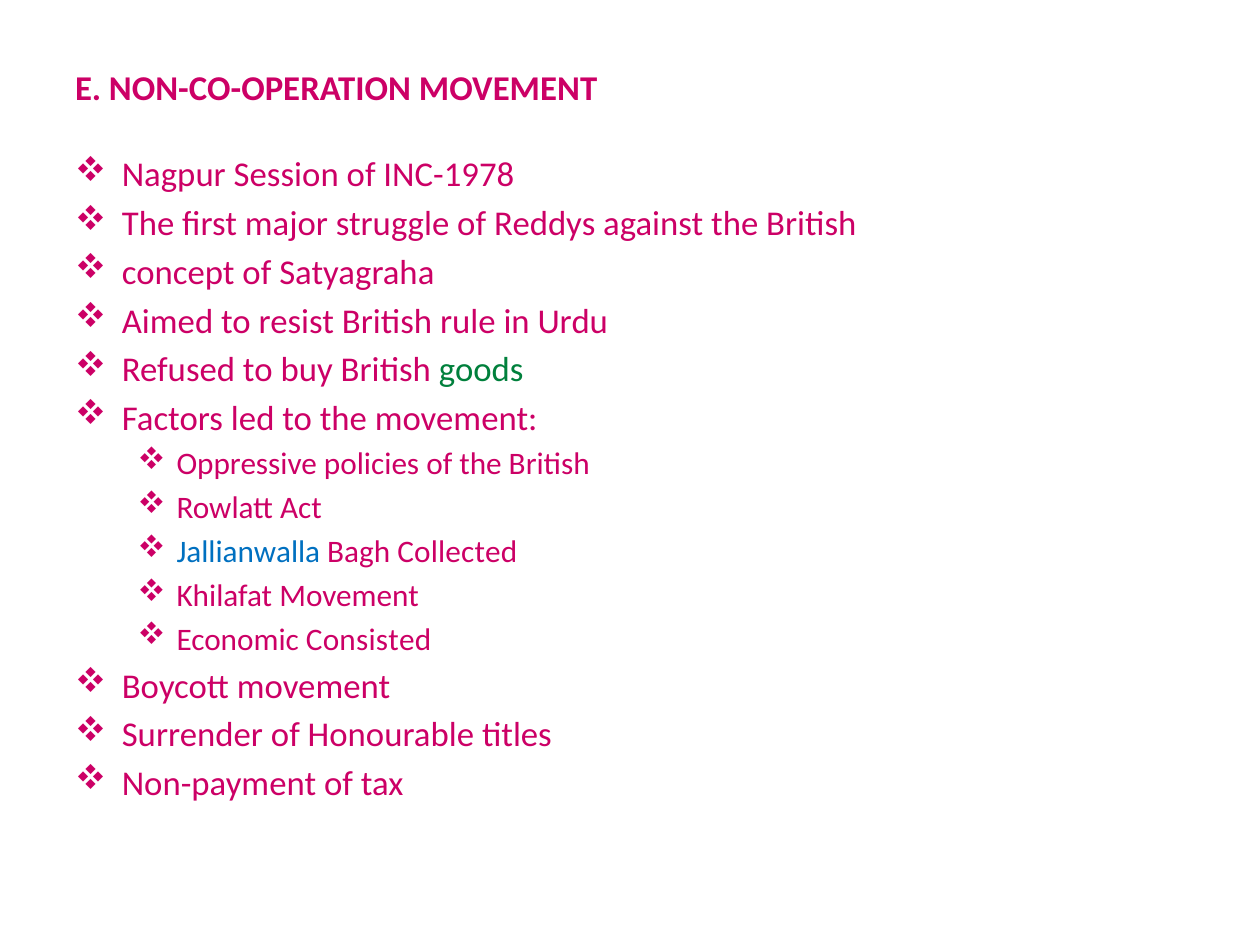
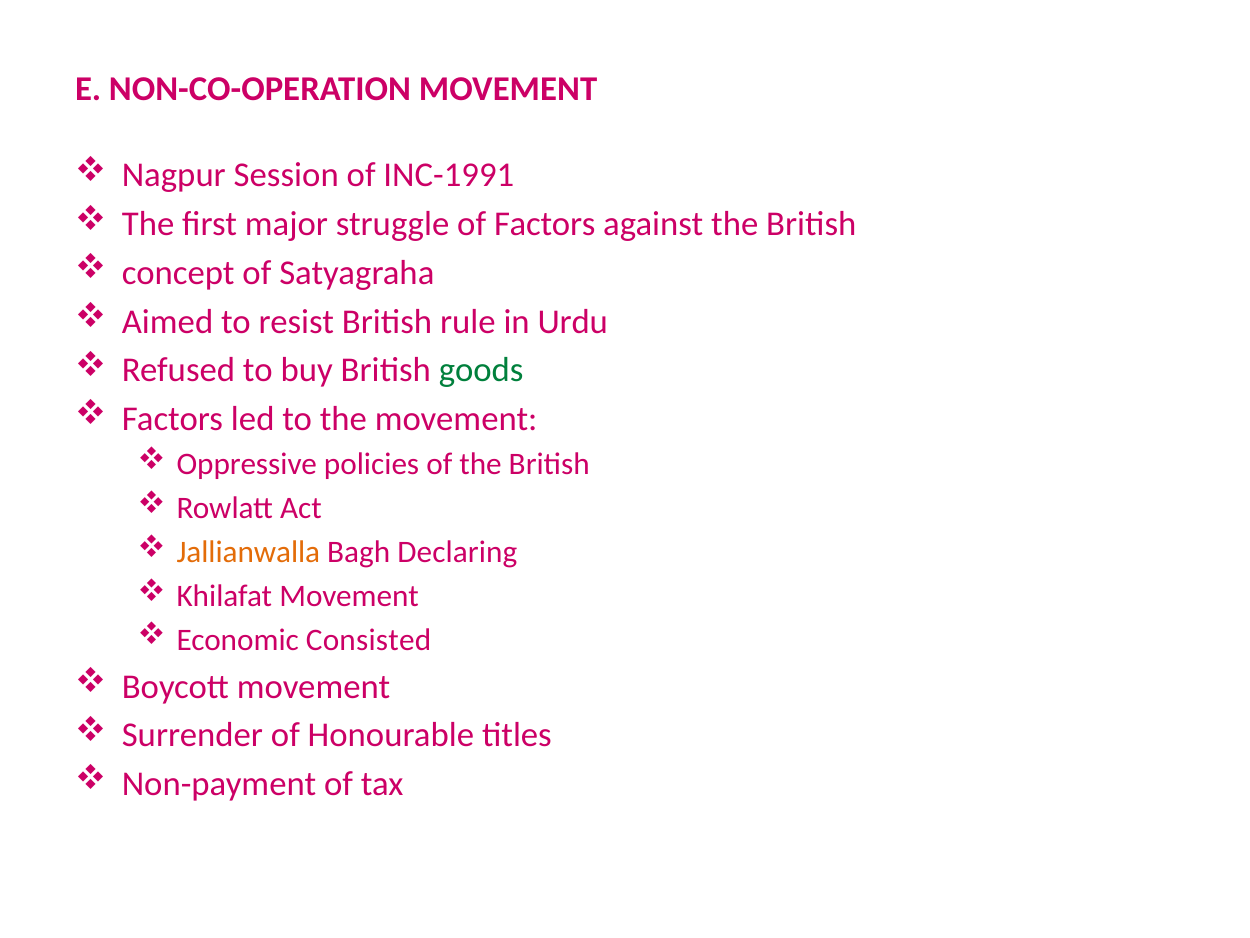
INC-1978: INC-1978 -> INC-1991
of Reddys: Reddys -> Factors
Jallianwalla colour: blue -> orange
Collected: Collected -> Declaring
